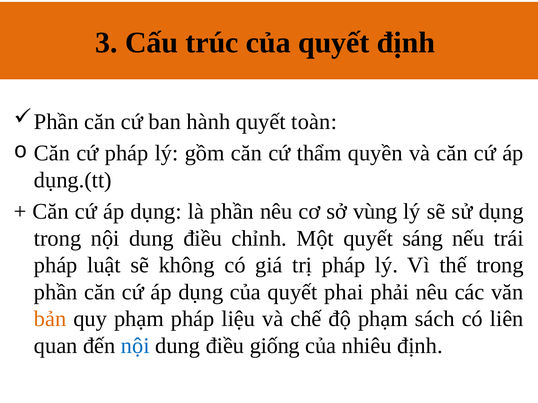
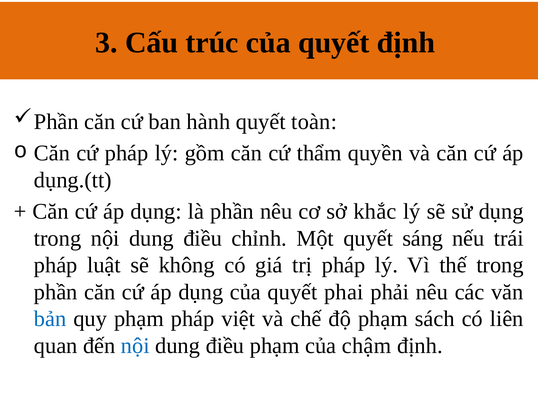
vùng: vùng -> khắc
bản colour: orange -> blue
liệu: liệu -> việt
điều giống: giống -> phạm
nhiêu: nhiêu -> chậm
